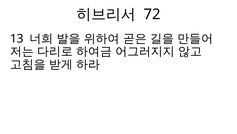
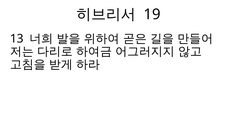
72: 72 -> 19
